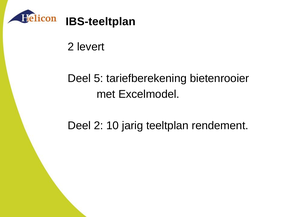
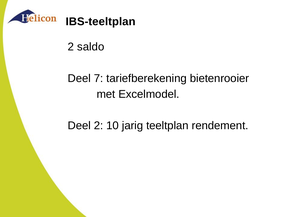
levert: levert -> saldo
5: 5 -> 7
